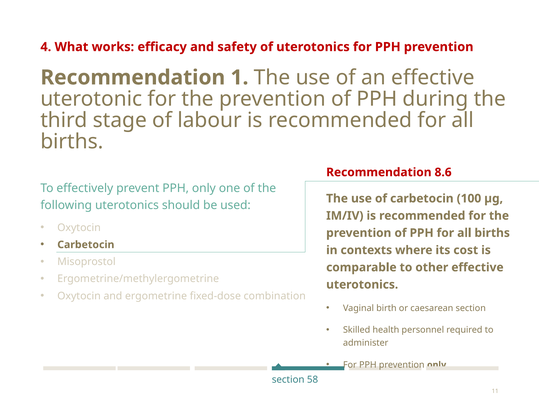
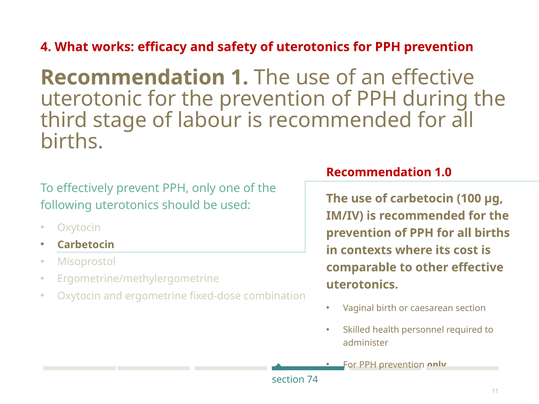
8.6: 8.6 -> 1.0
58: 58 -> 74
